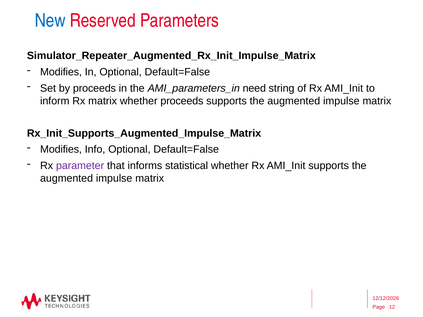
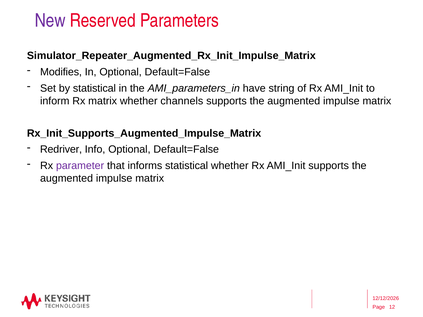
New colour: blue -> purple
by proceeds: proceeds -> statistical
need: need -> have
whether proceeds: proceeds -> channels
Modifies at (61, 150): Modifies -> Redriver
